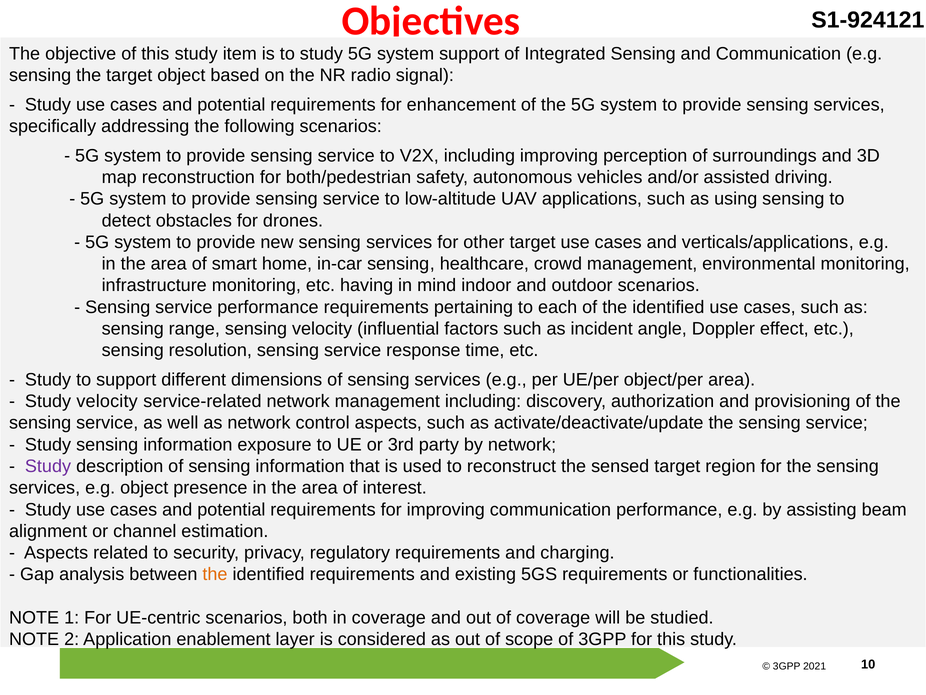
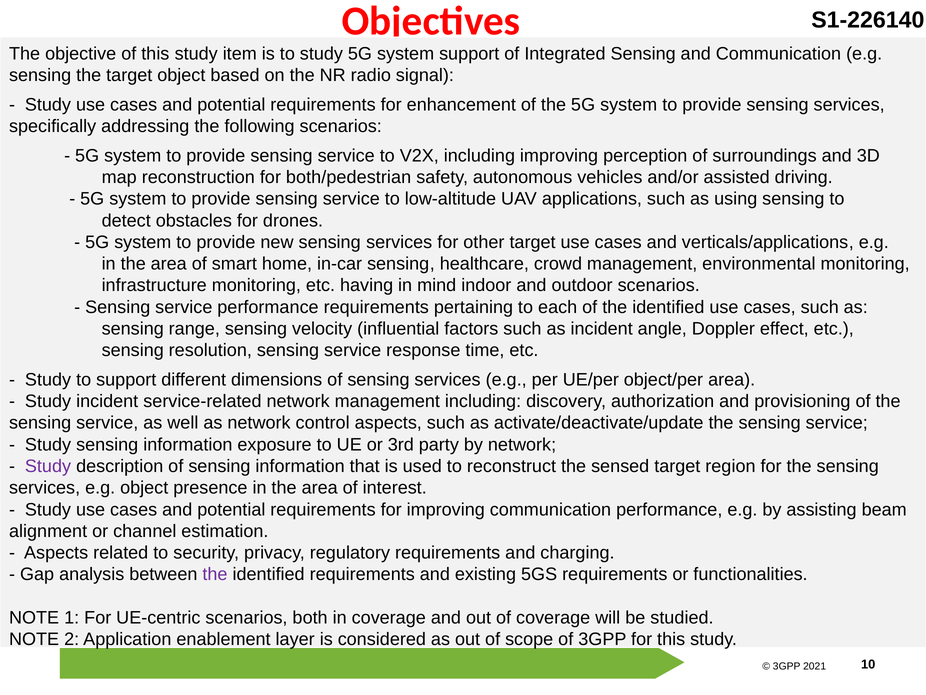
S1-924121: S1-924121 -> S1-226140
Study velocity: velocity -> incident
the at (215, 574) colour: orange -> purple
